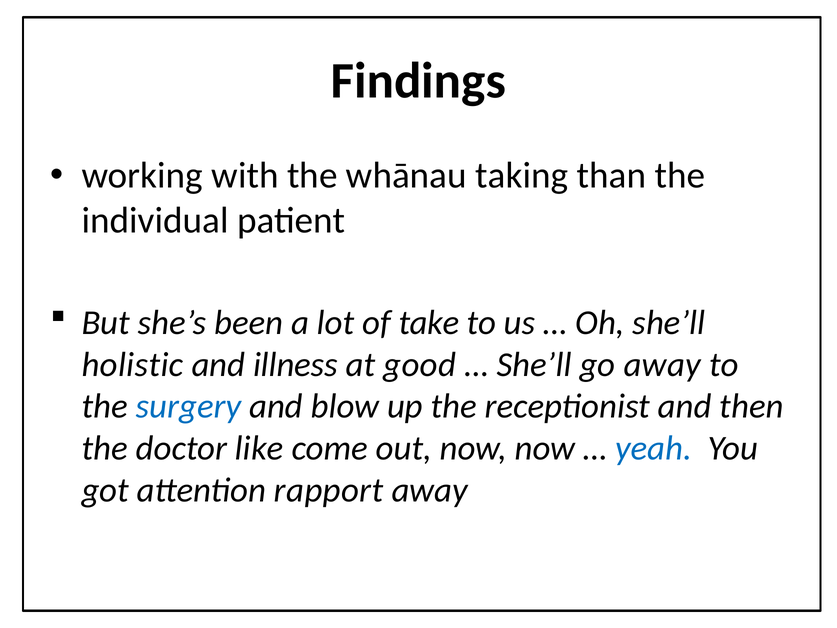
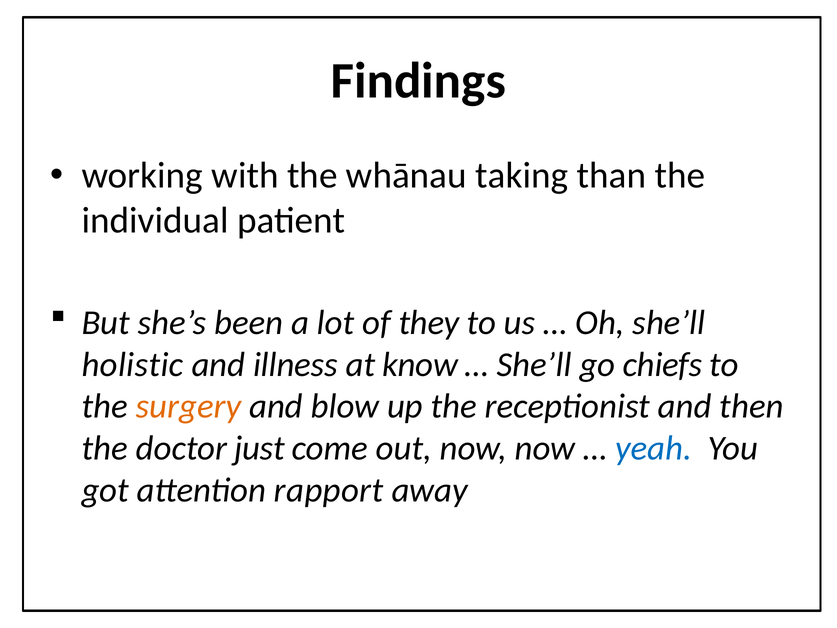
take: take -> they
good: good -> know
go away: away -> chiefs
surgery colour: blue -> orange
like: like -> just
